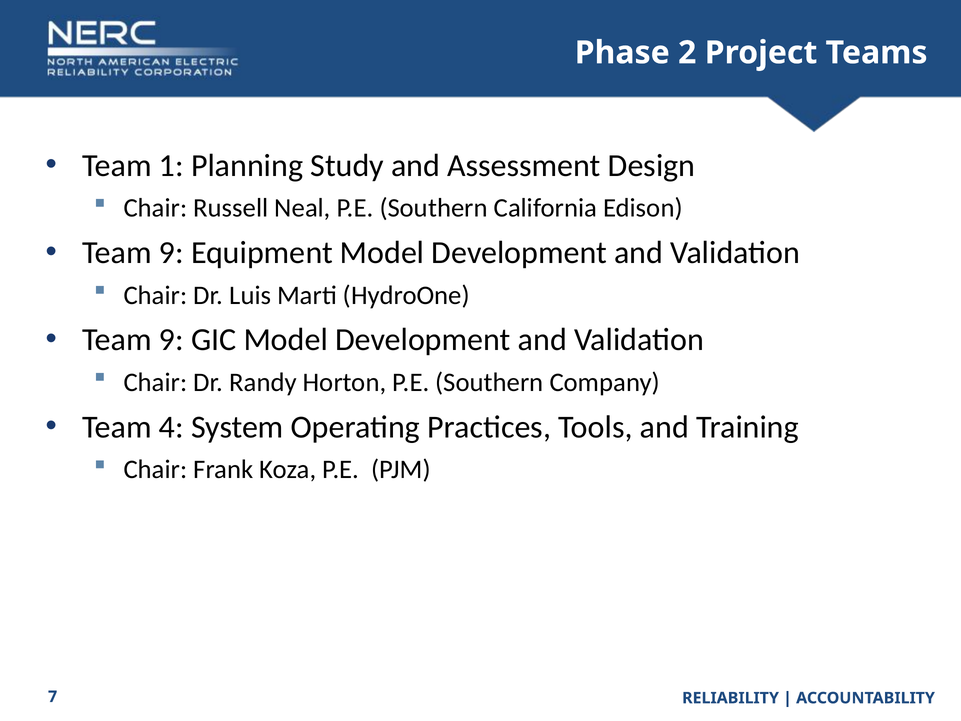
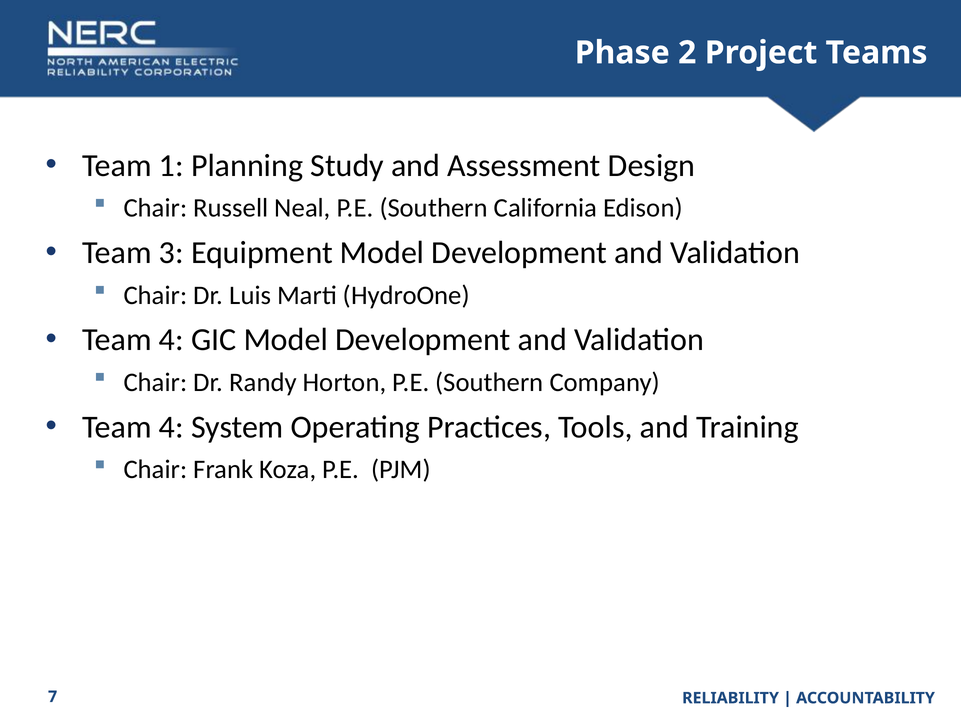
9 at (171, 253): 9 -> 3
9 at (171, 340): 9 -> 4
